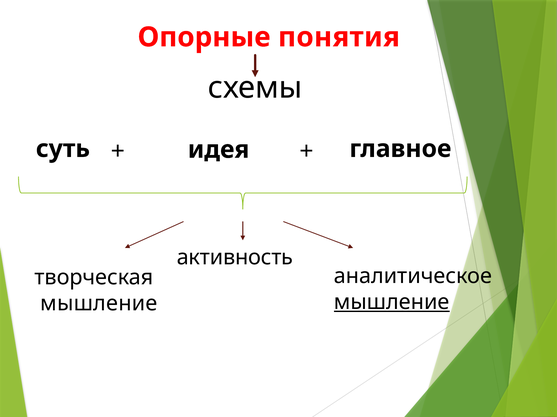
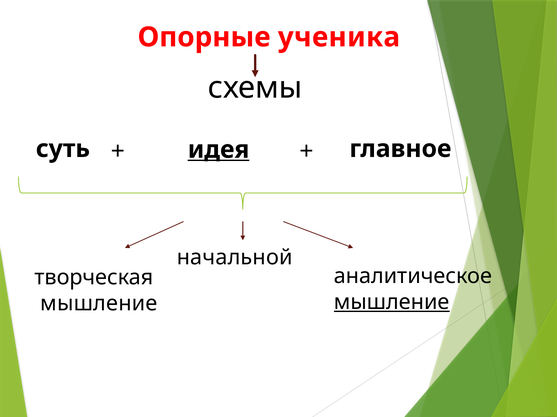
понятия: понятия -> ученика
идея underline: none -> present
активность: активность -> начальной
